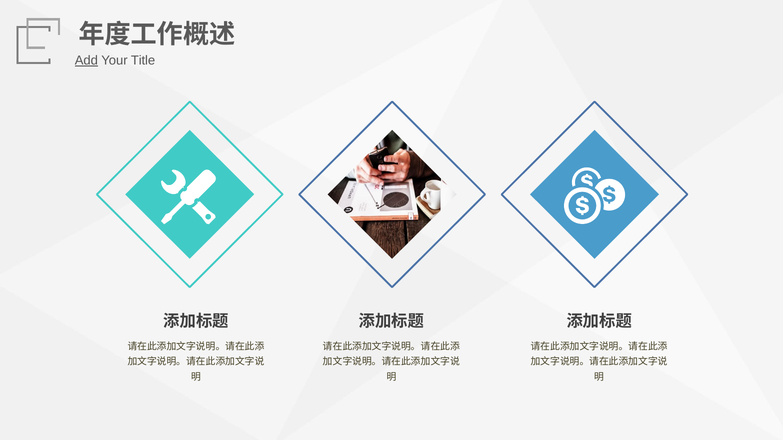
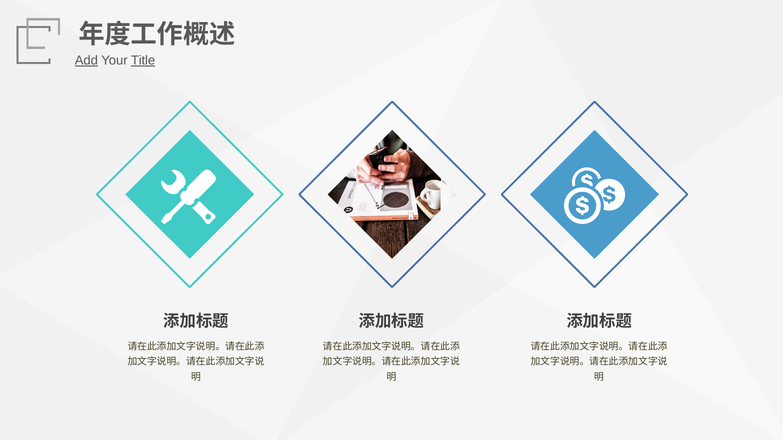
Title underline: none -> present
